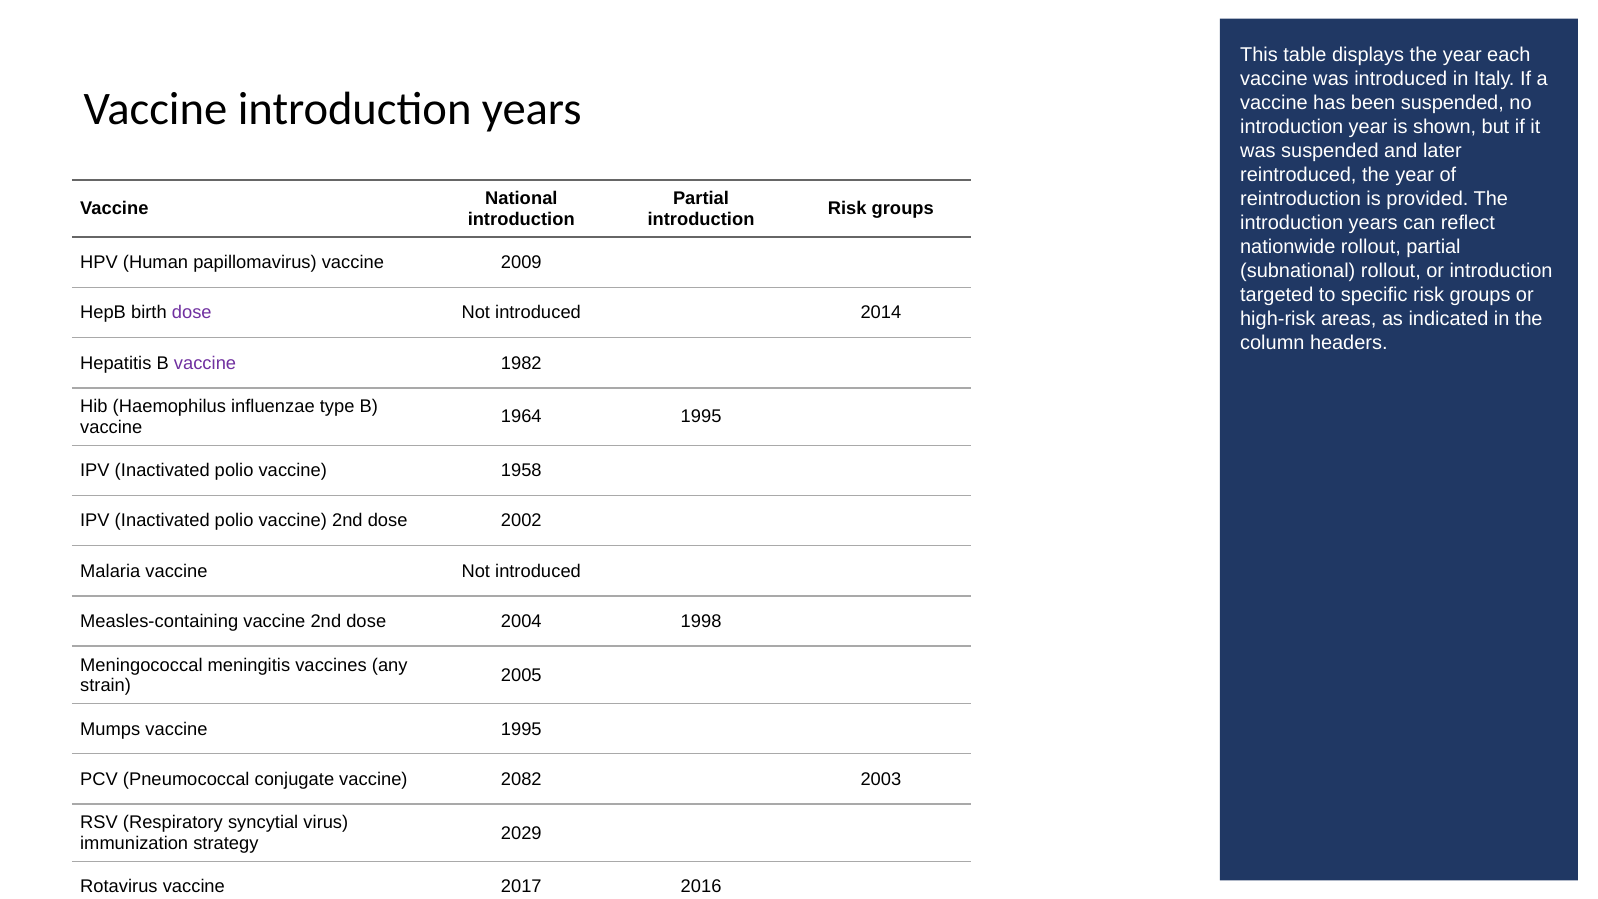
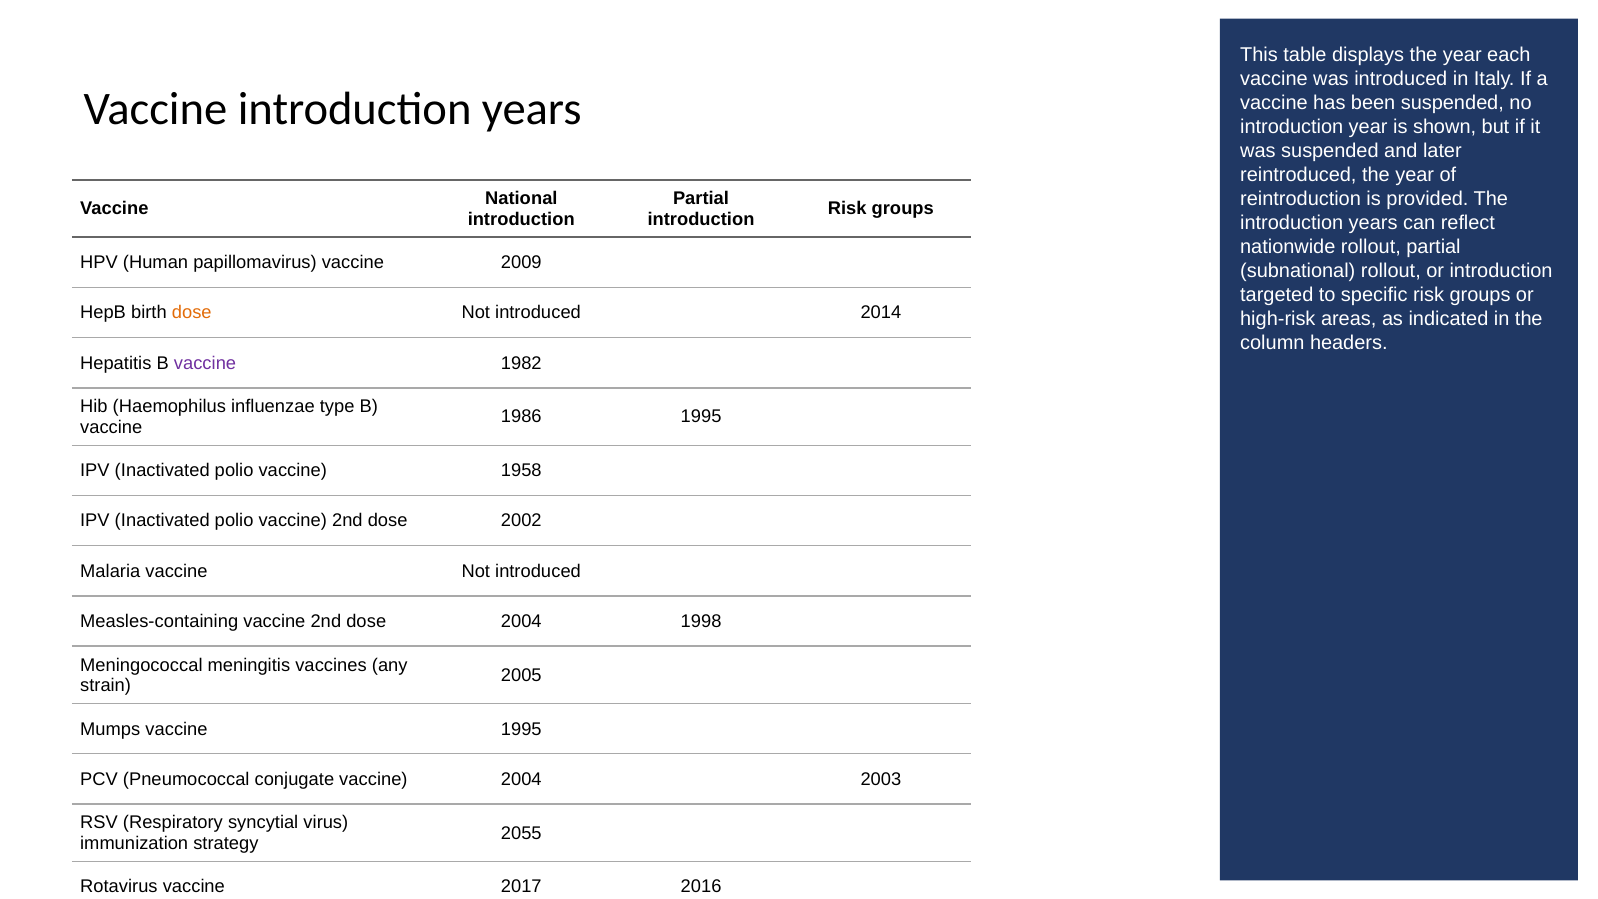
dose at (192, 313) colour: purple -> orange
1964: 1964 -> 1986
vaccine 2082: 2082 -> 2004
2029: 2029 -> 2055
